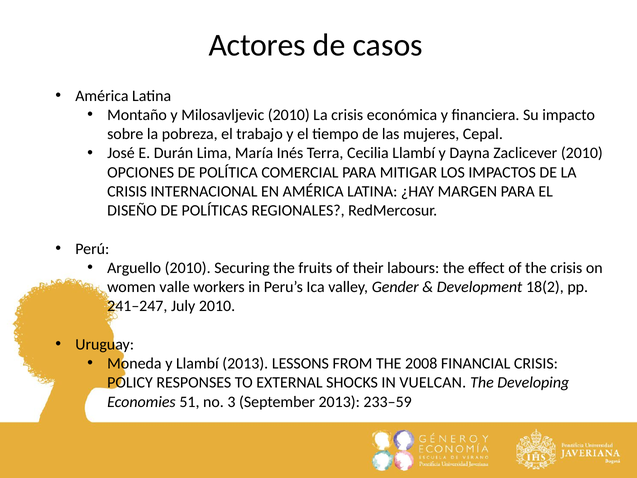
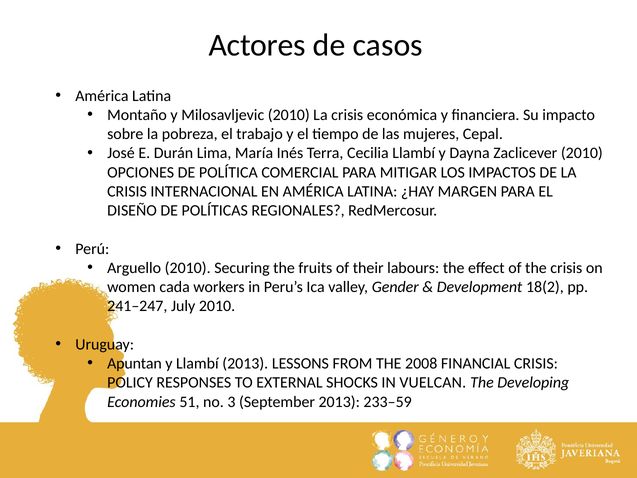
valle: valle -> cada
Moneda: Moneda -> Apuntan
